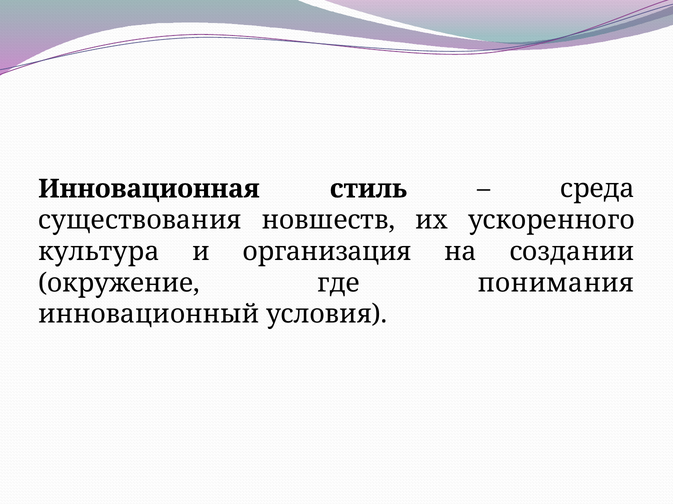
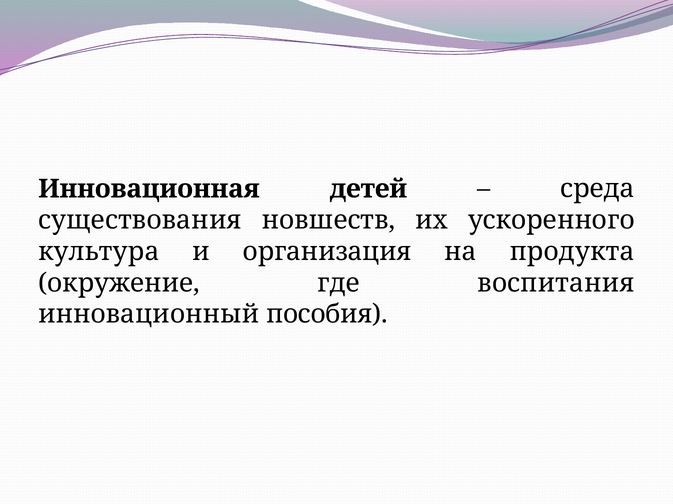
стиль: стиль -> детей
создании: создании -> продукта
понимания: понимания -> воспитания
условия: условия -> пособия
